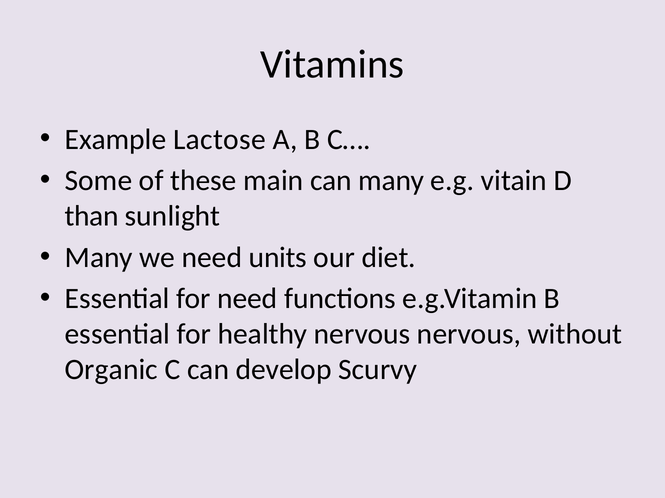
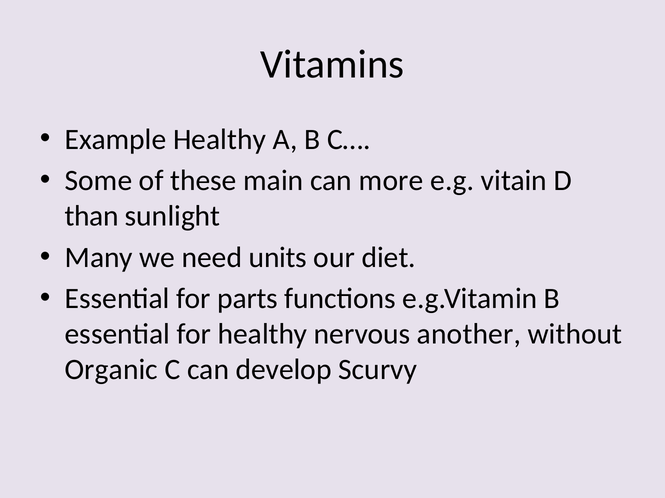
Example Lactose: Lactose -> Healthy
can many: many -> more
for need: need -> parts
nervous nervous: nervous -> another
